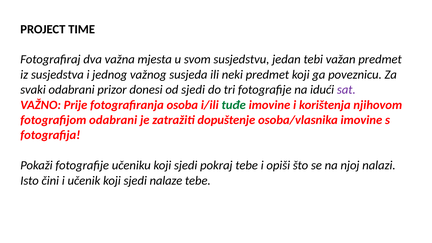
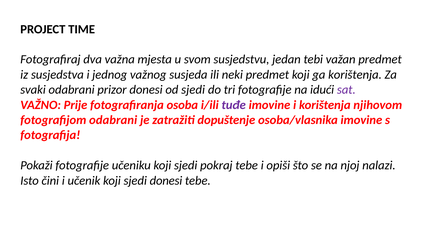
ga poveznicu: poveznicu -> korištenja
tuđe colour: green -> purple
sjedi nalaze: nalaze -> donesi
